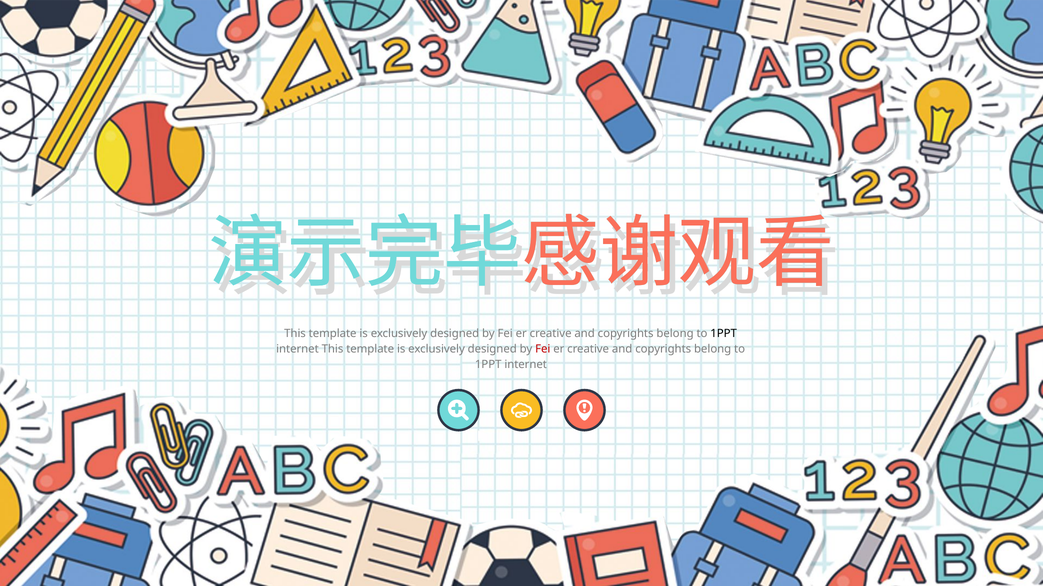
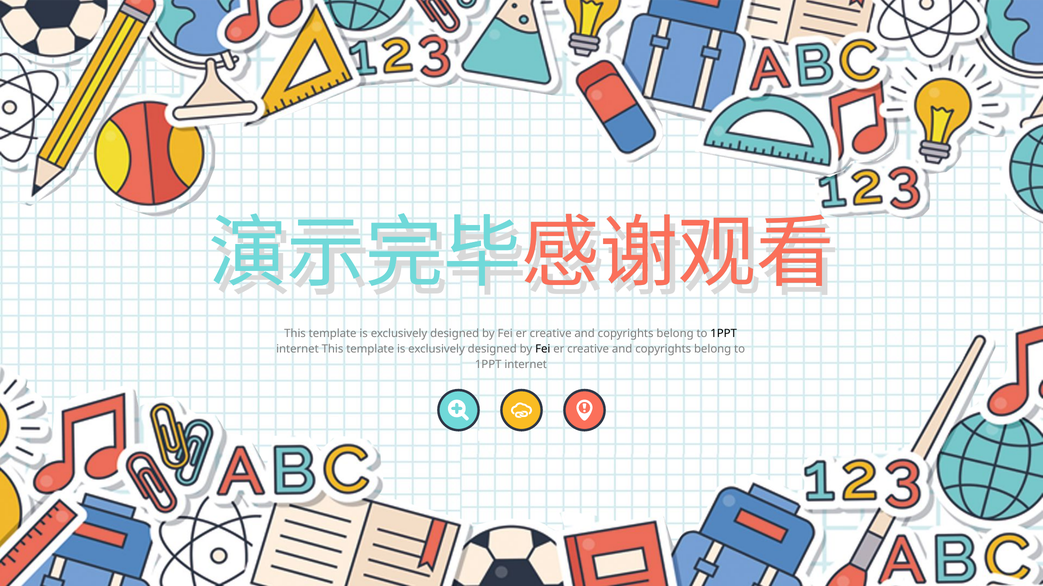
Fei at (543, 349) colour: red -> black
